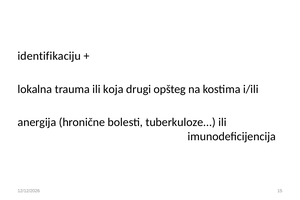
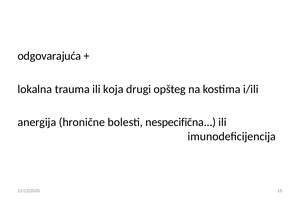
identifikaciju: identifikaciju -> odgovarajuća
tuberkuloze: tuberkuloze -> nespecifična
